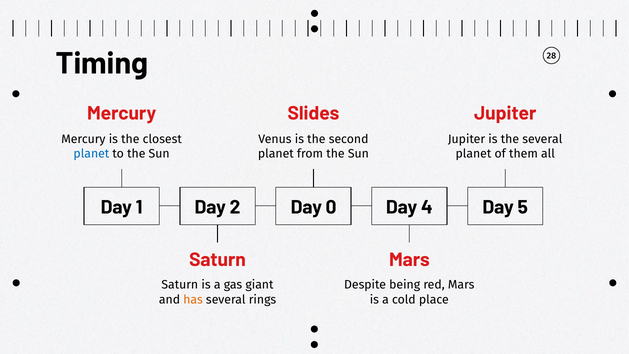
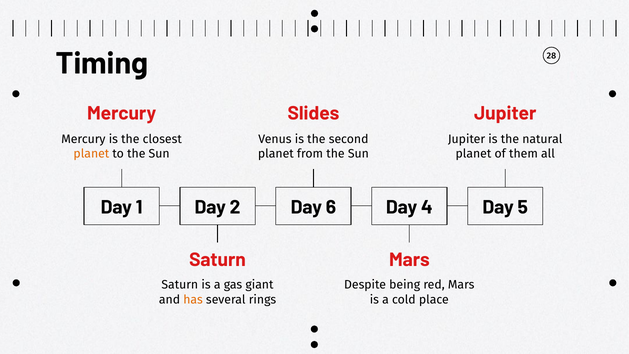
the several: several -> natural
planet at (91, 154) colour: blue -> orange
0: 0 -> 6
